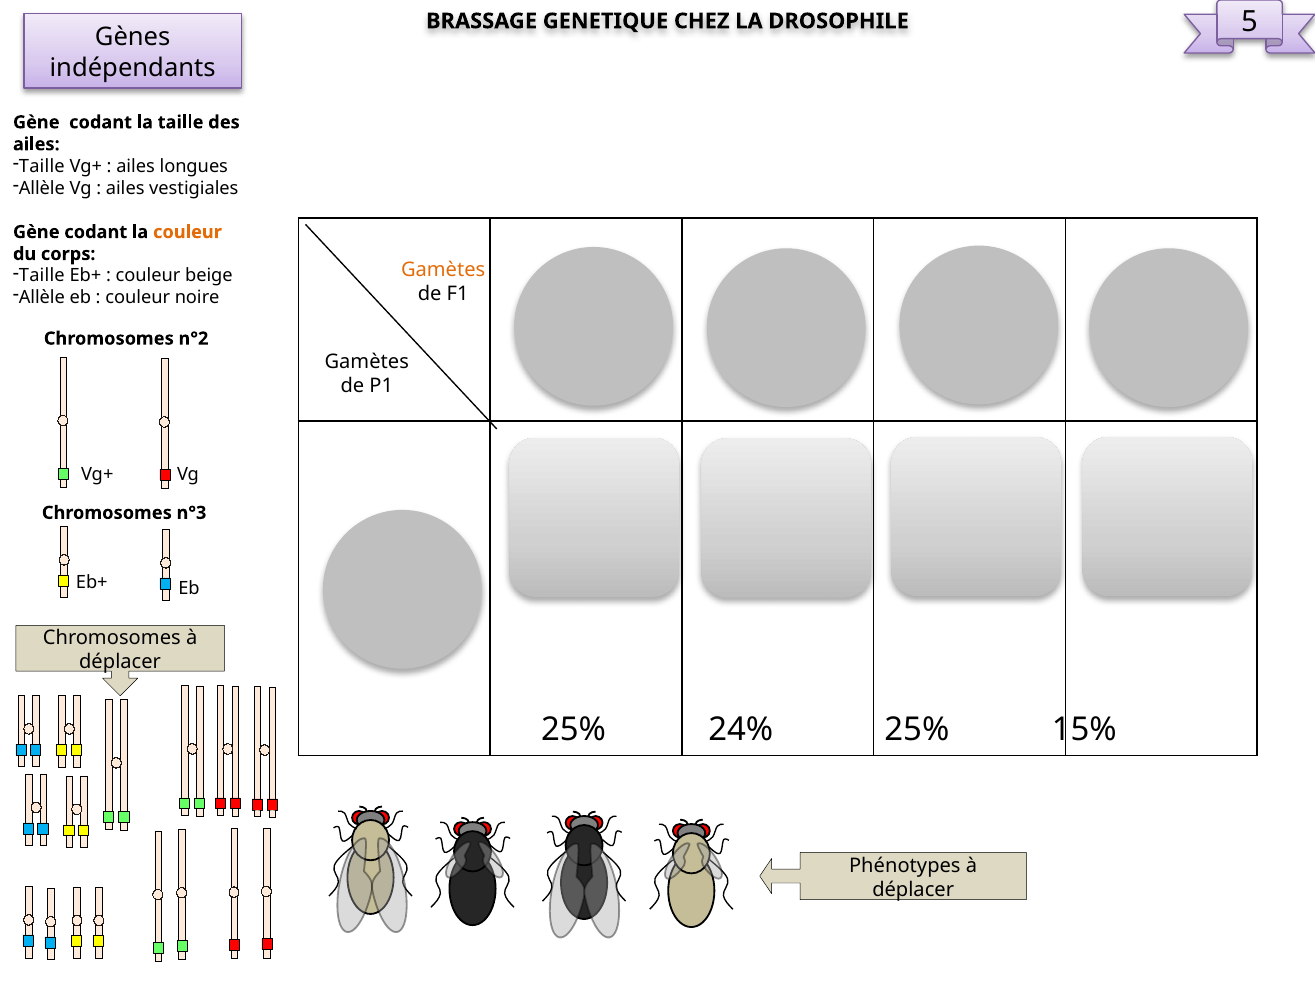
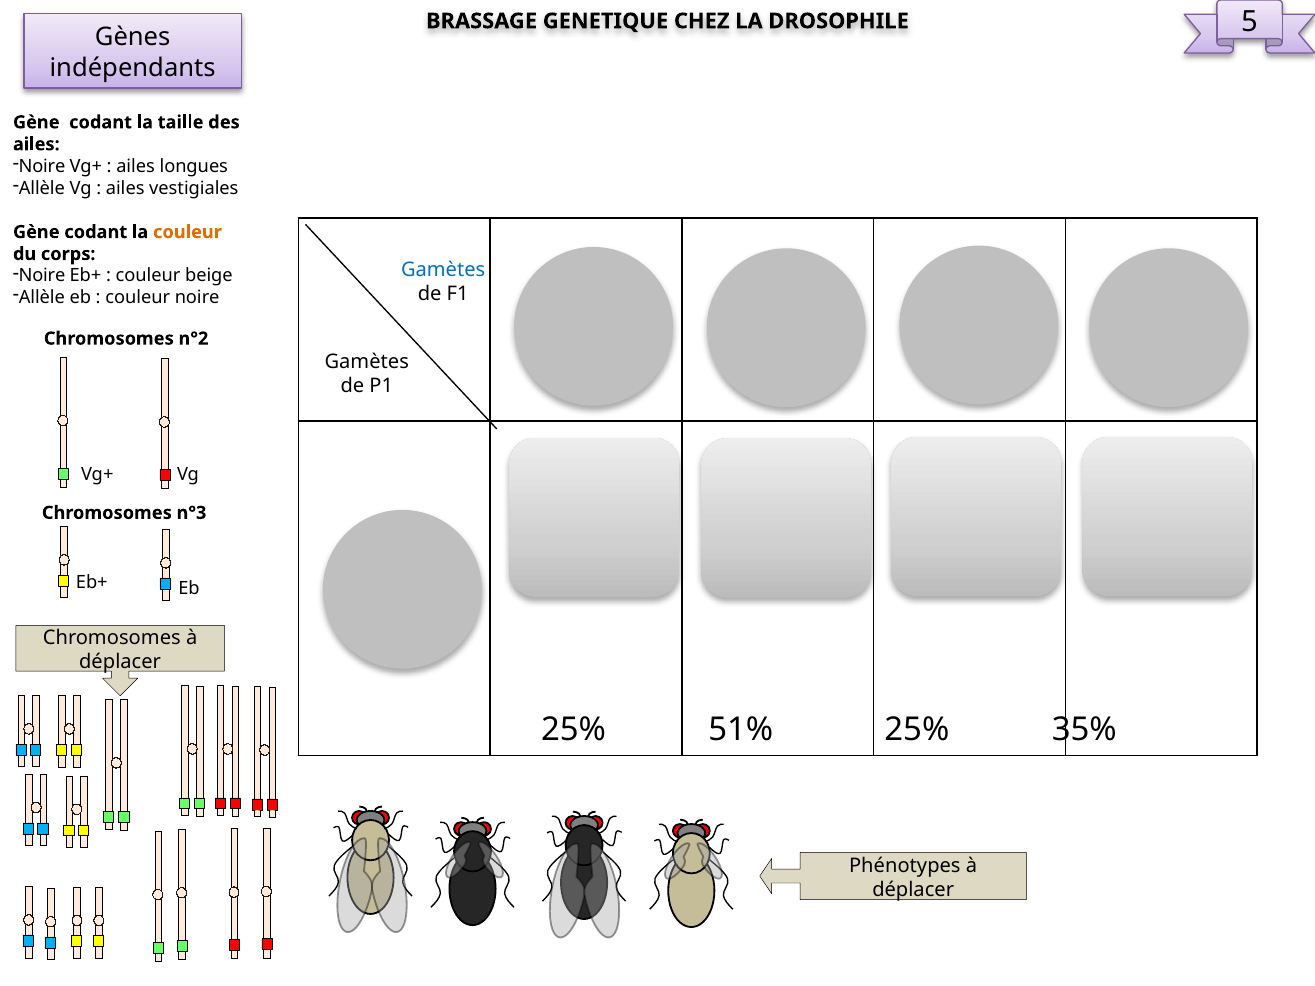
Taille at (42, 166): Taille -> Noire
Gamètes at (443, 270) colour: orange -> blue
Taille at (42, 276): Taille -> Noire
24%: 24% -> 51%
15%: 15% -> 35%
